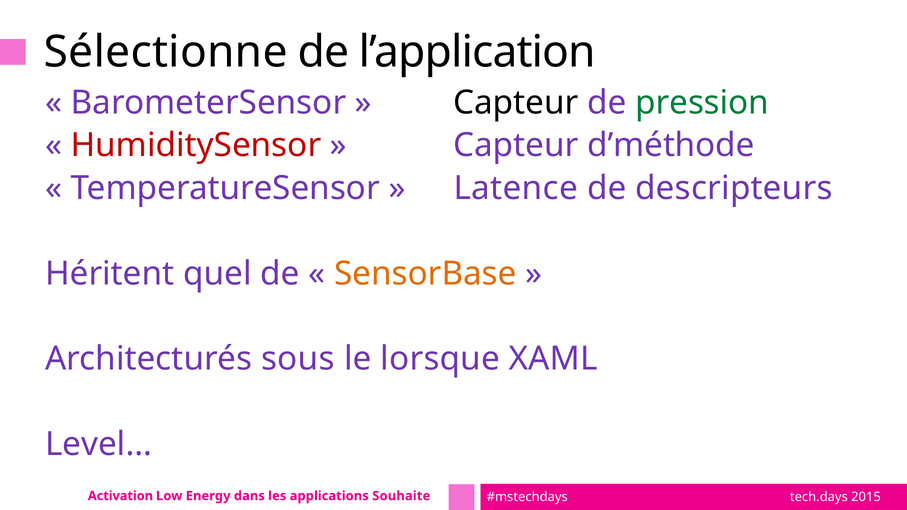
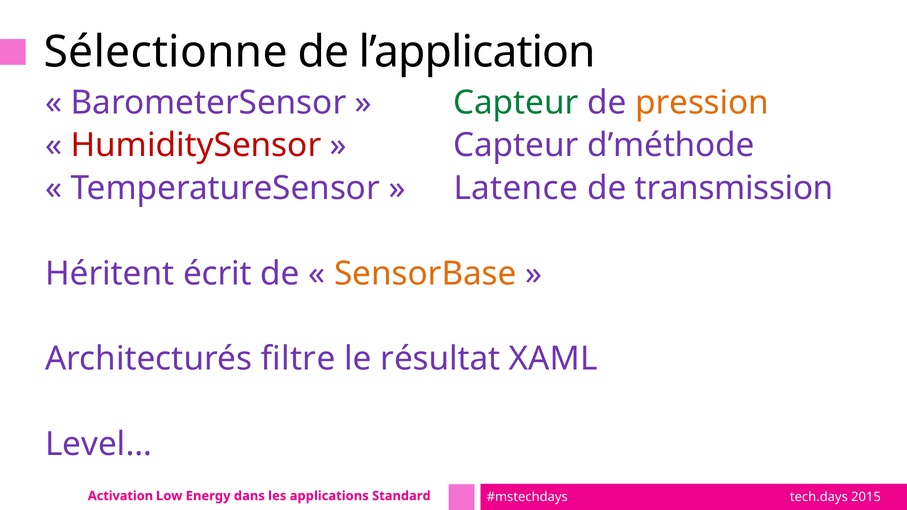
Capteur at (516, 103) colour: black -> green
pression colour: green -> orange
descripteurs: descripteurs -> transmission
quel: quel -> écrit
sous: sous -> filtre
lorsque: lorsque -> résultat
Souhaite: Souhaite -> Standard
